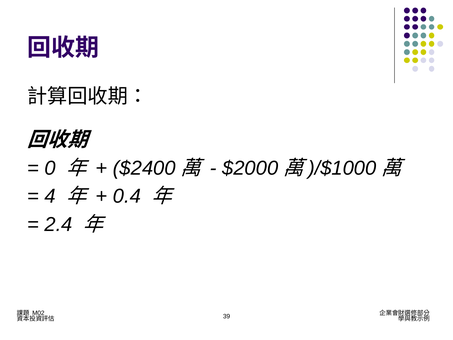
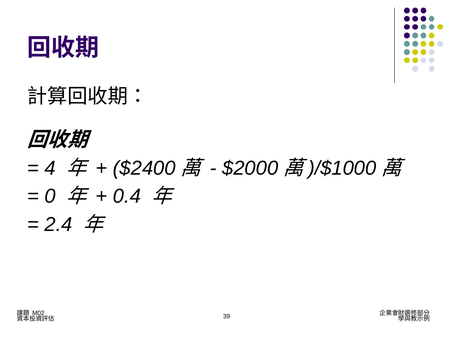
0: 0 -> 4
4: 4 -> 0
